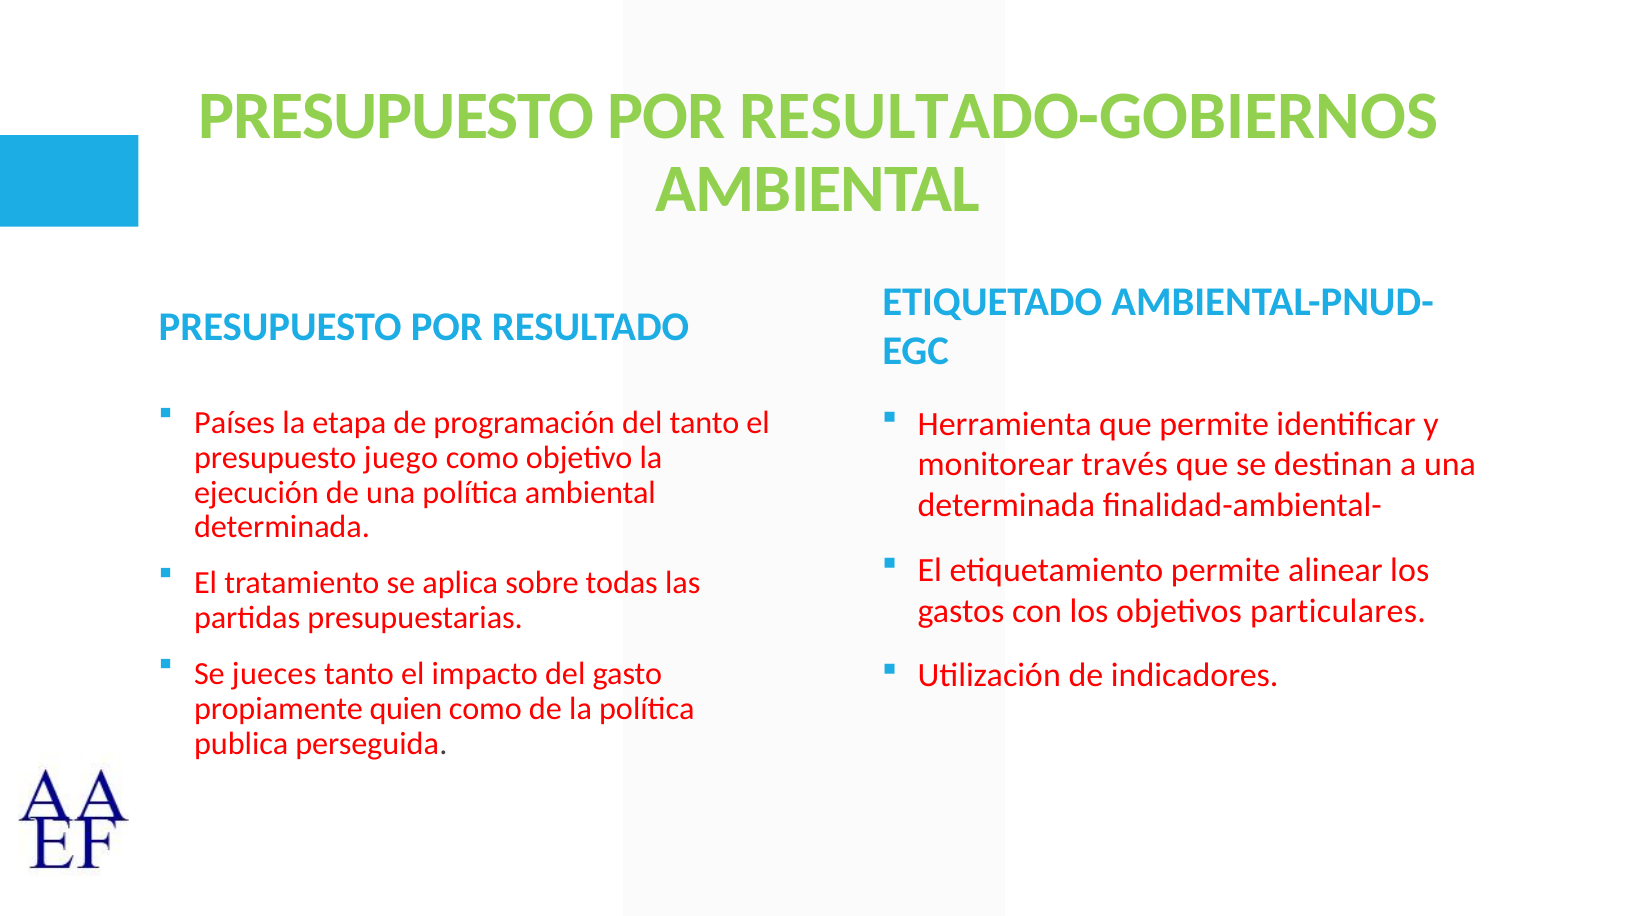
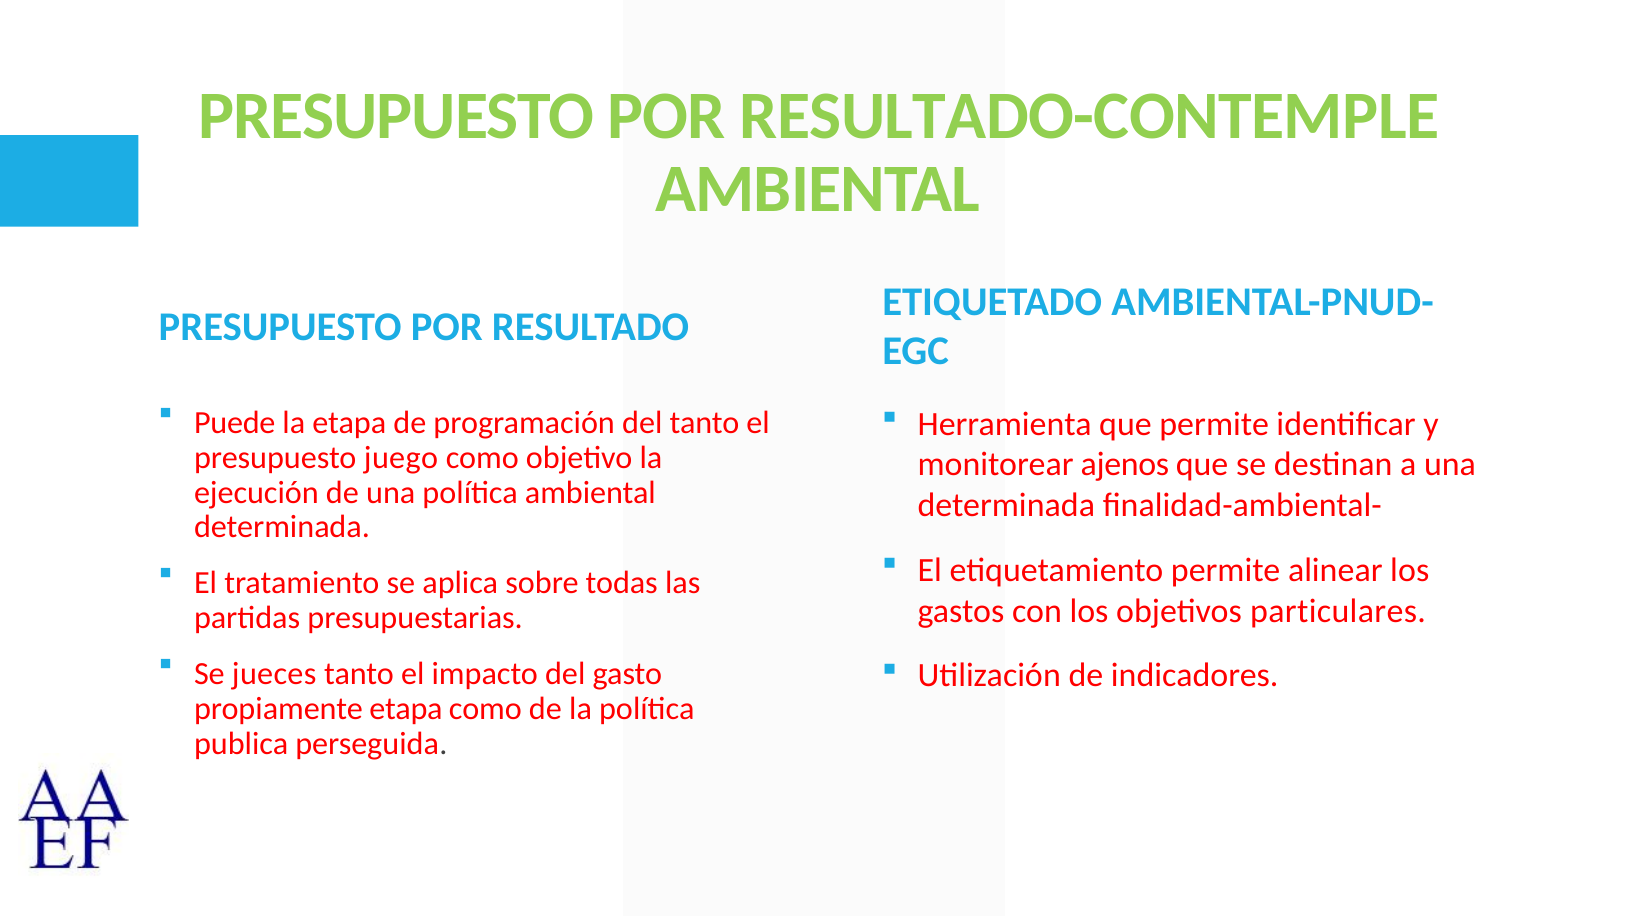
RESULTADO-GOBIERNOS: RESULTADO-GOBIERNOS -> RESULTADO-CONTEMPLE
Países: Países -> Puede
través: través -> ajenos
propiamente quien: quien -> etapa
